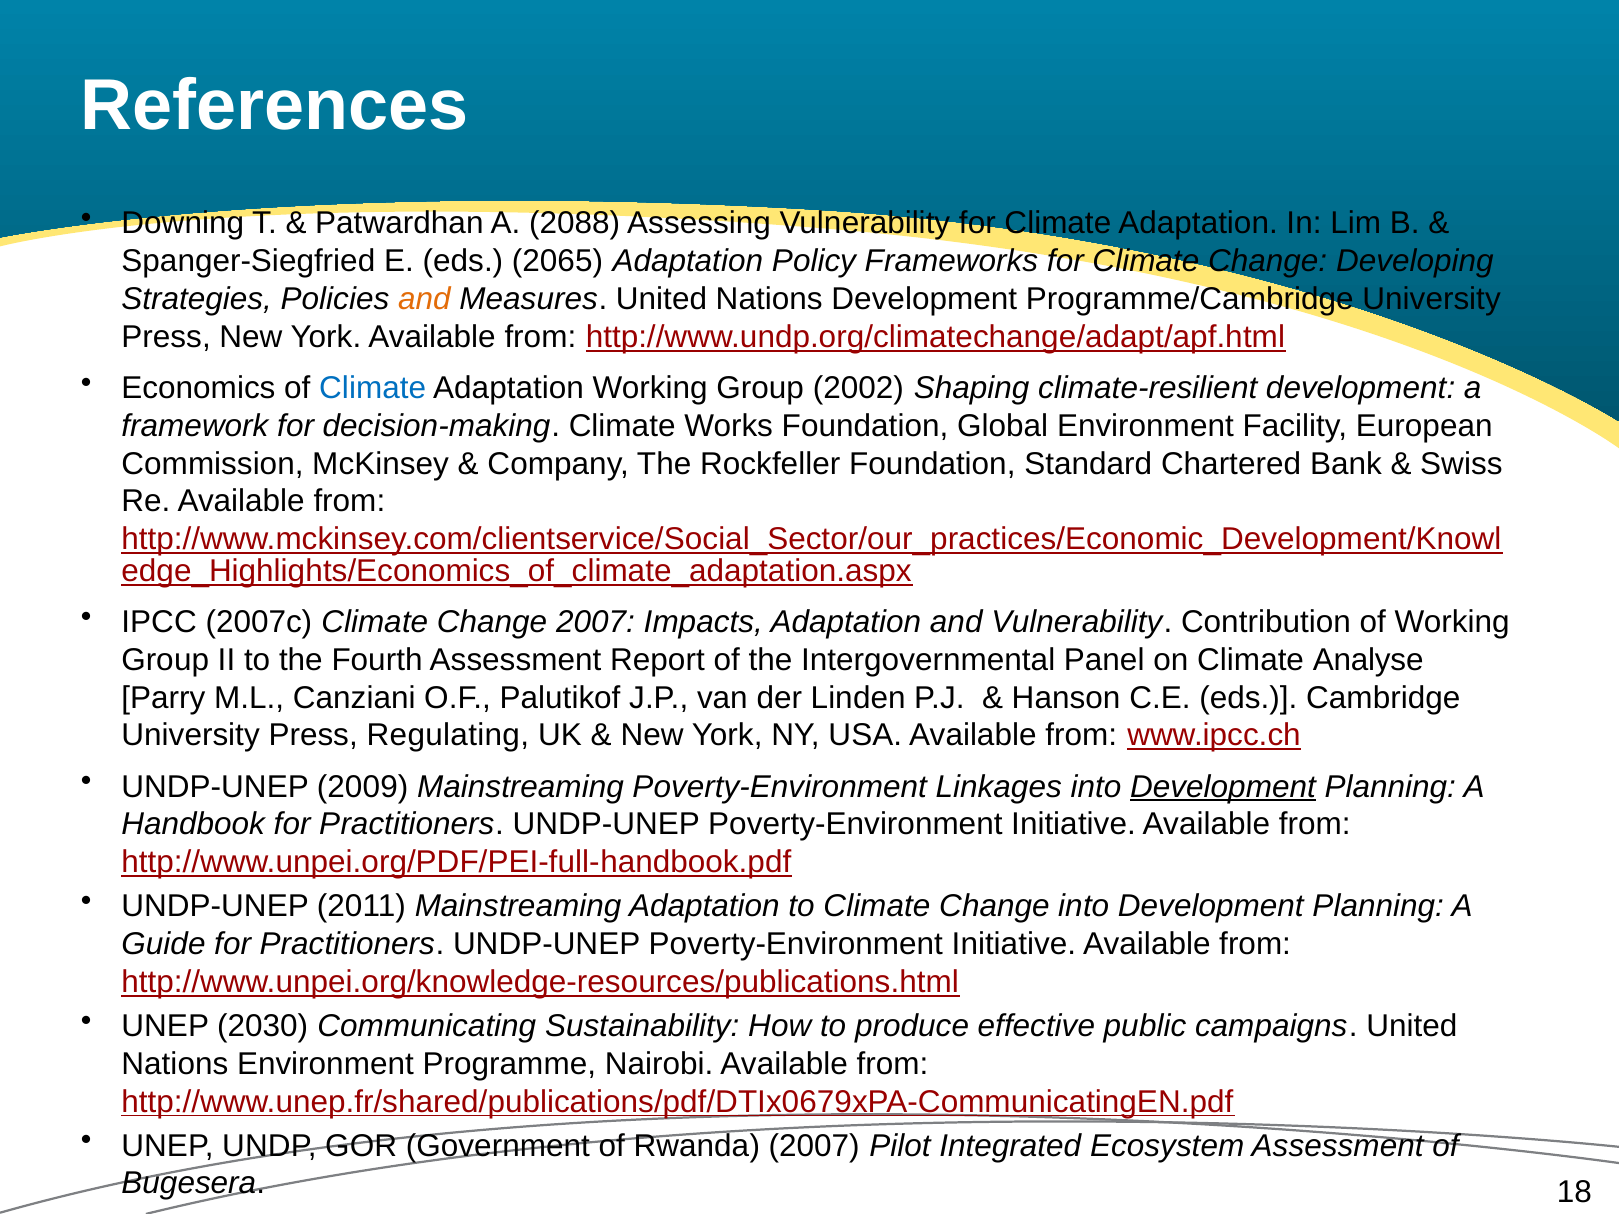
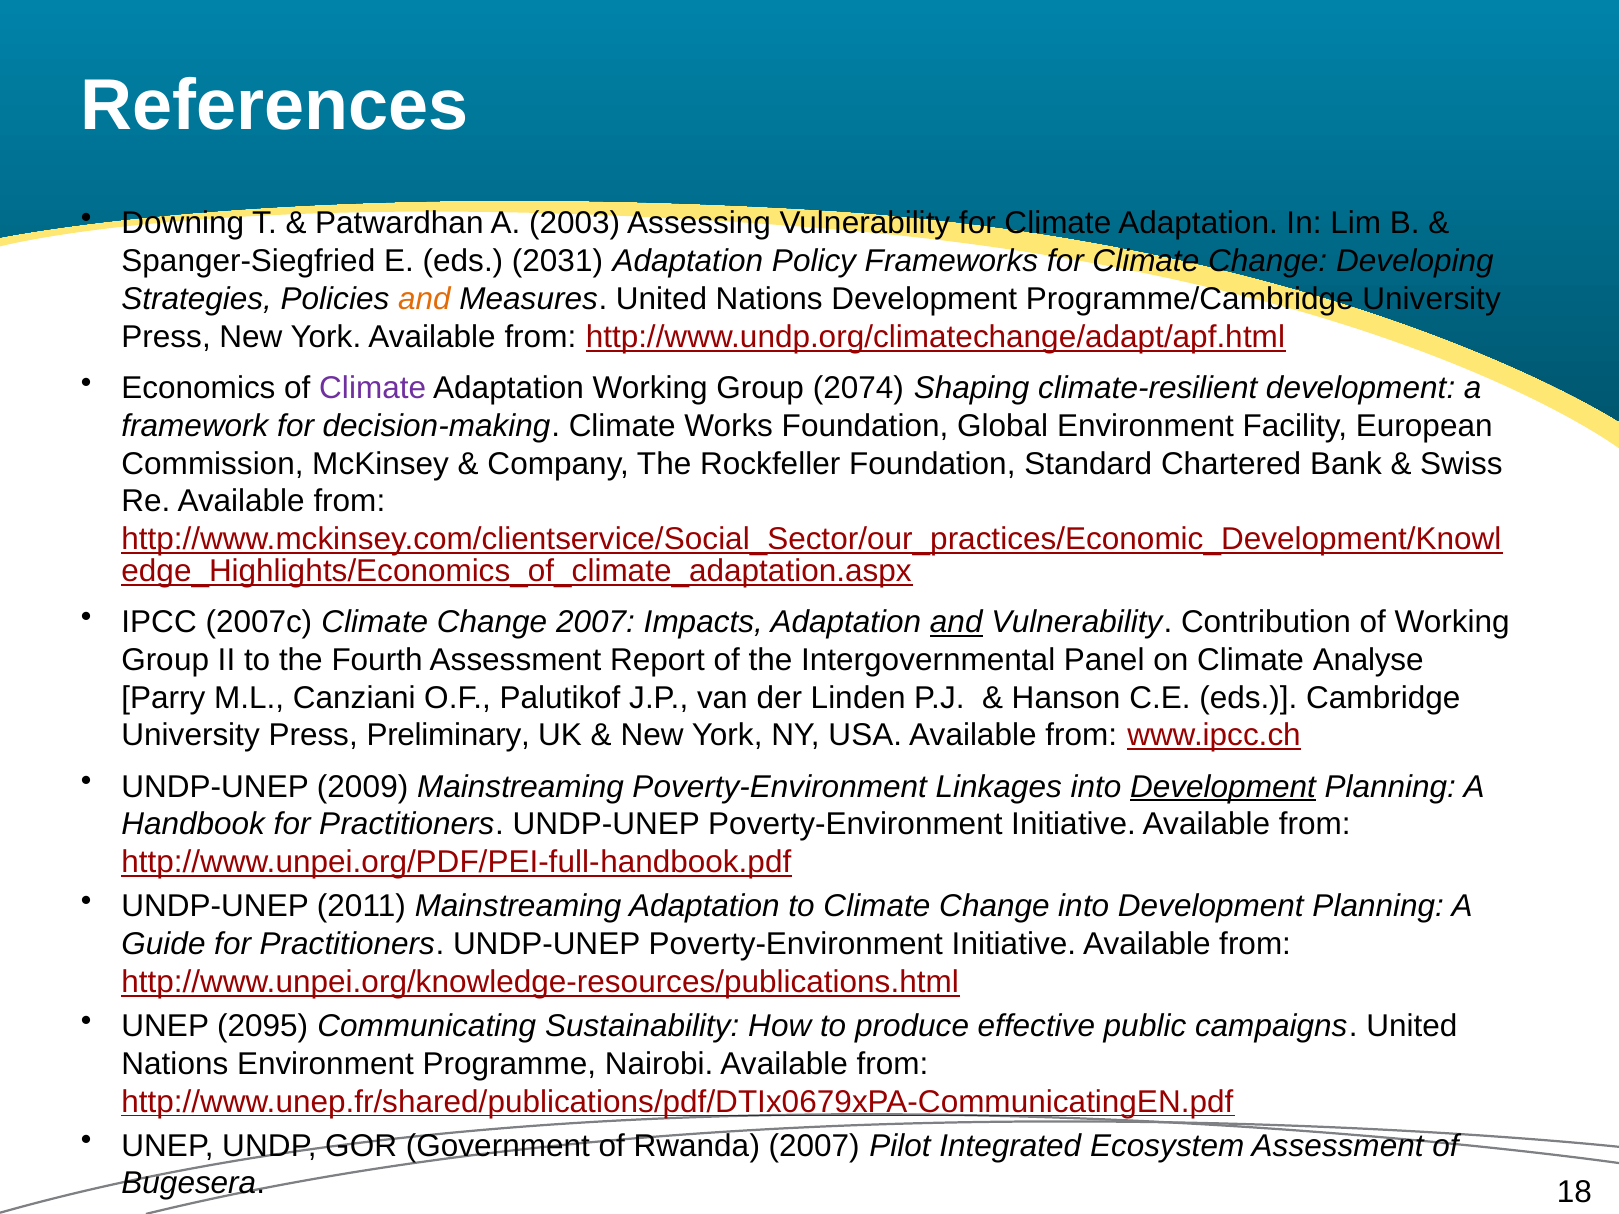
2088: 2088 -> 2003
2065: 2065 -> 2031
Climate at (373, 388) colour: blue -> purple
2002: 2002 -> 2074
and at (956, 622) underline: none -> present
Regulating: Regulating -> Preliminary
2030: 2030 -> 2095
